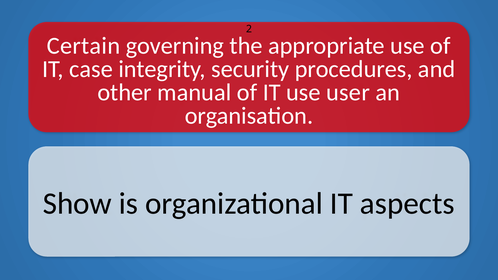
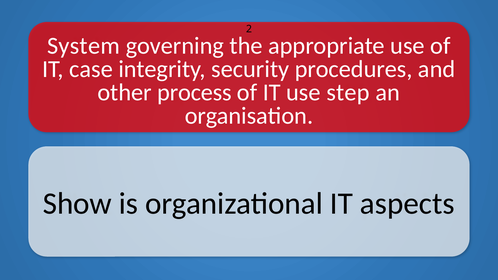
Certain: Certain -> System
manual: manual -> process
user: user -> step
